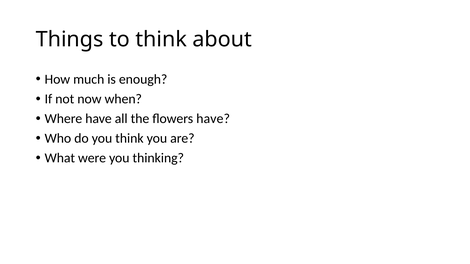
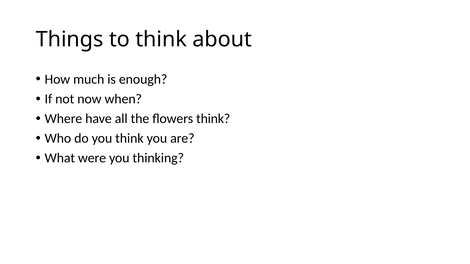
flowers have: have -> think
